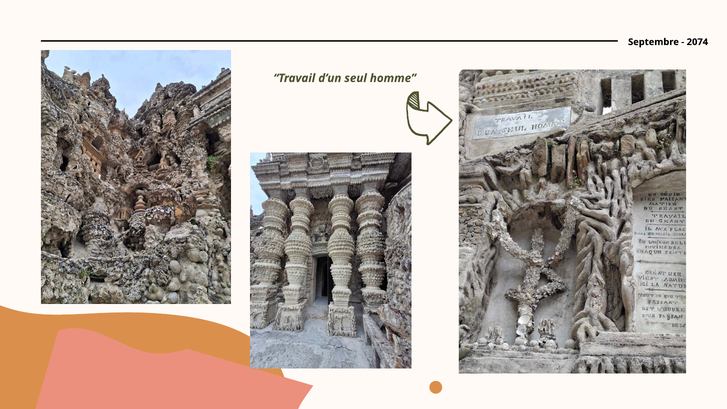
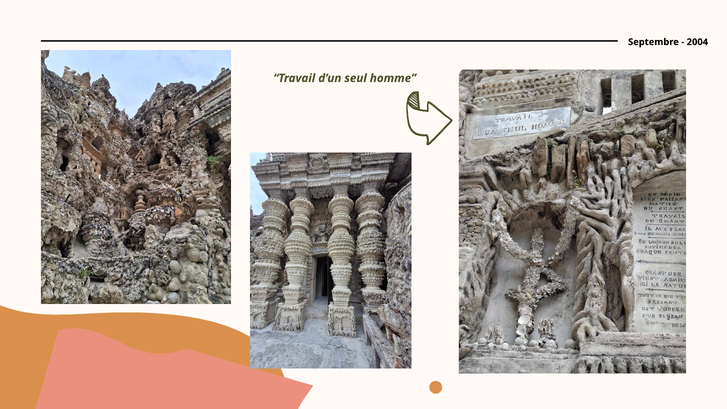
2074: 2074 -> 2004
